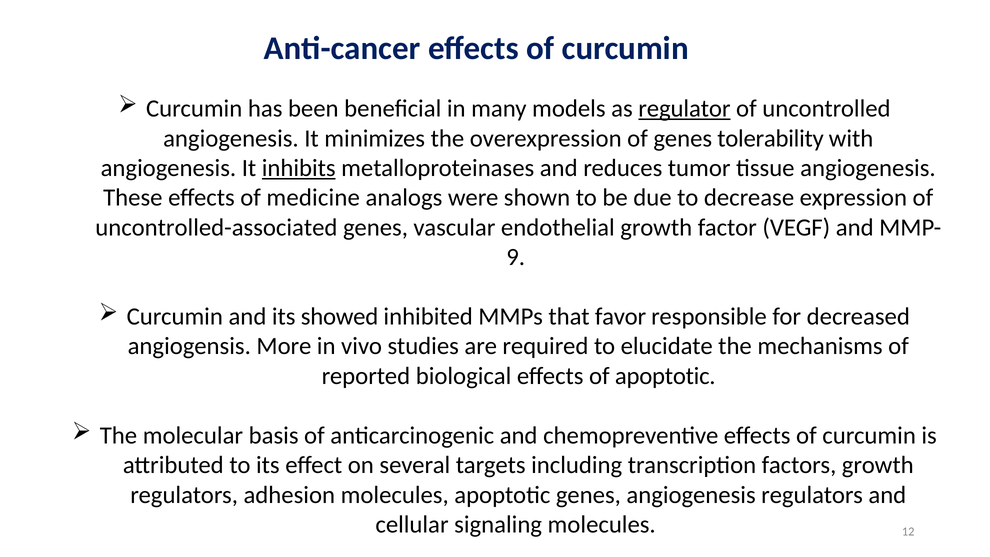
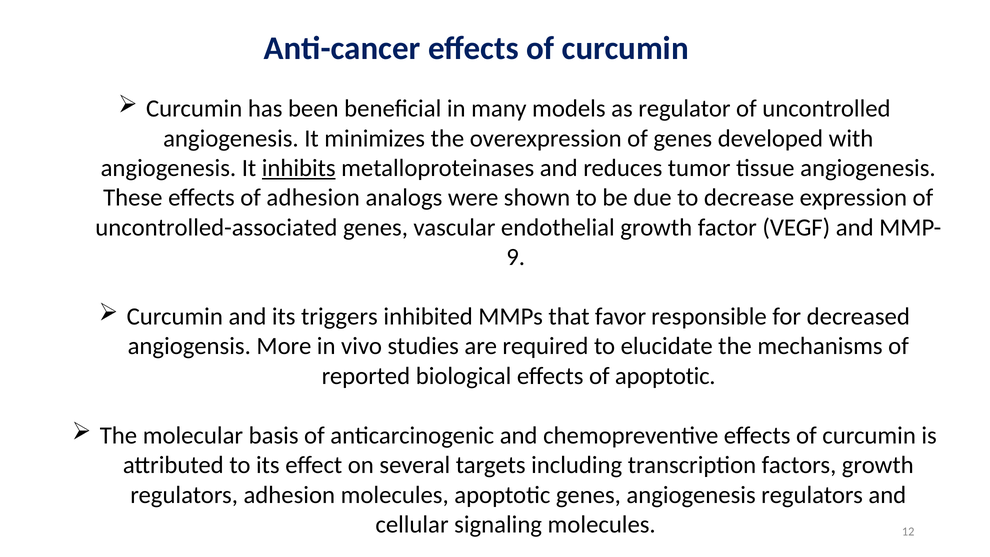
regulator underline: present -> none
tolerability: tolerability -> developed
of medicine: medicine -> adhesion
showed: showed -> triggers
